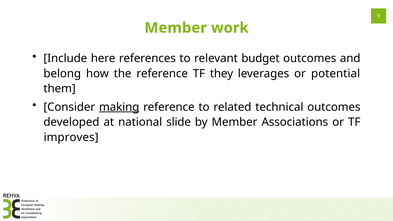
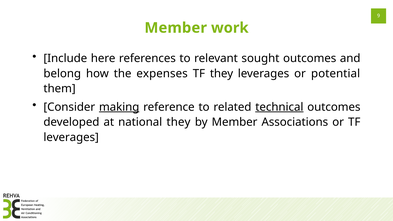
budget: budget -> sought
the reference: reference -> expenses
technical underline: none -> present
national slide: slide -> they
improves at (71, 137): improves -> leverages
